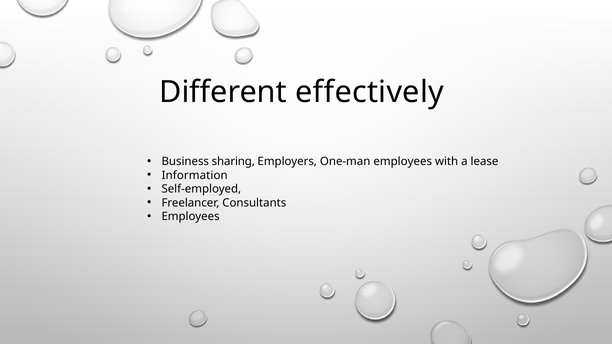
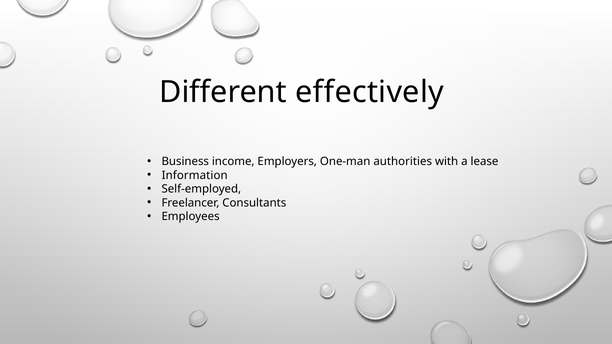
sharing: sharing -> income
One-man employees: employees -> authorities
